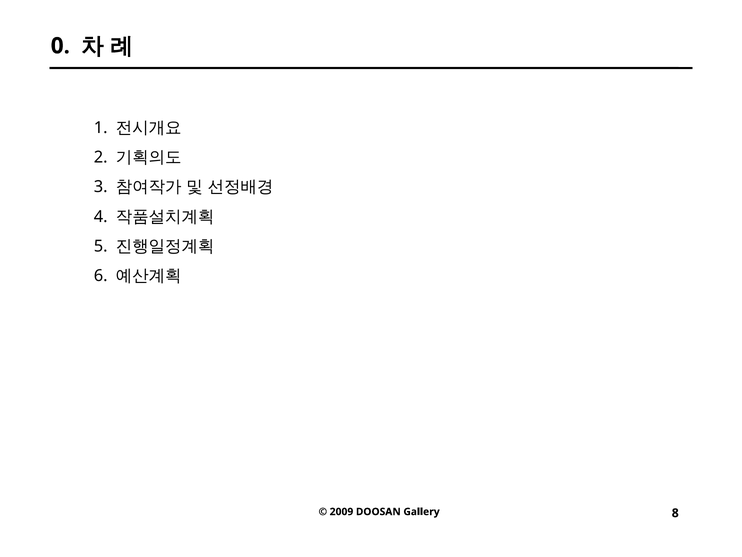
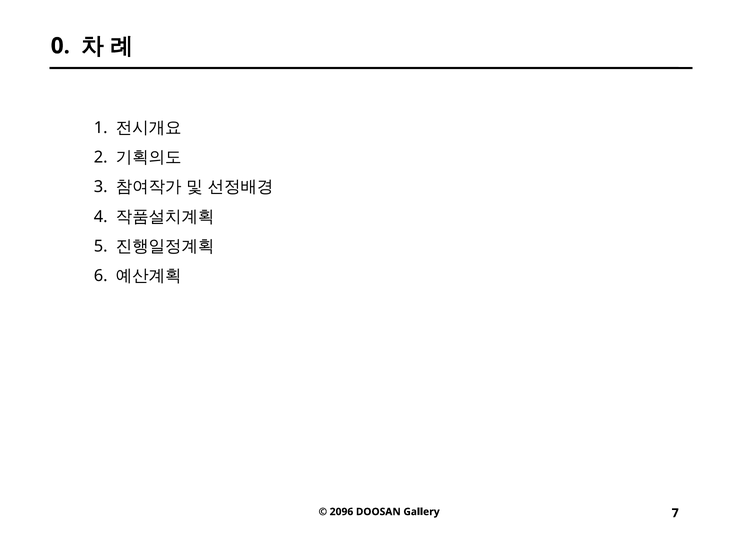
2009: 2009 -> 2096
8: 8 -> 7
